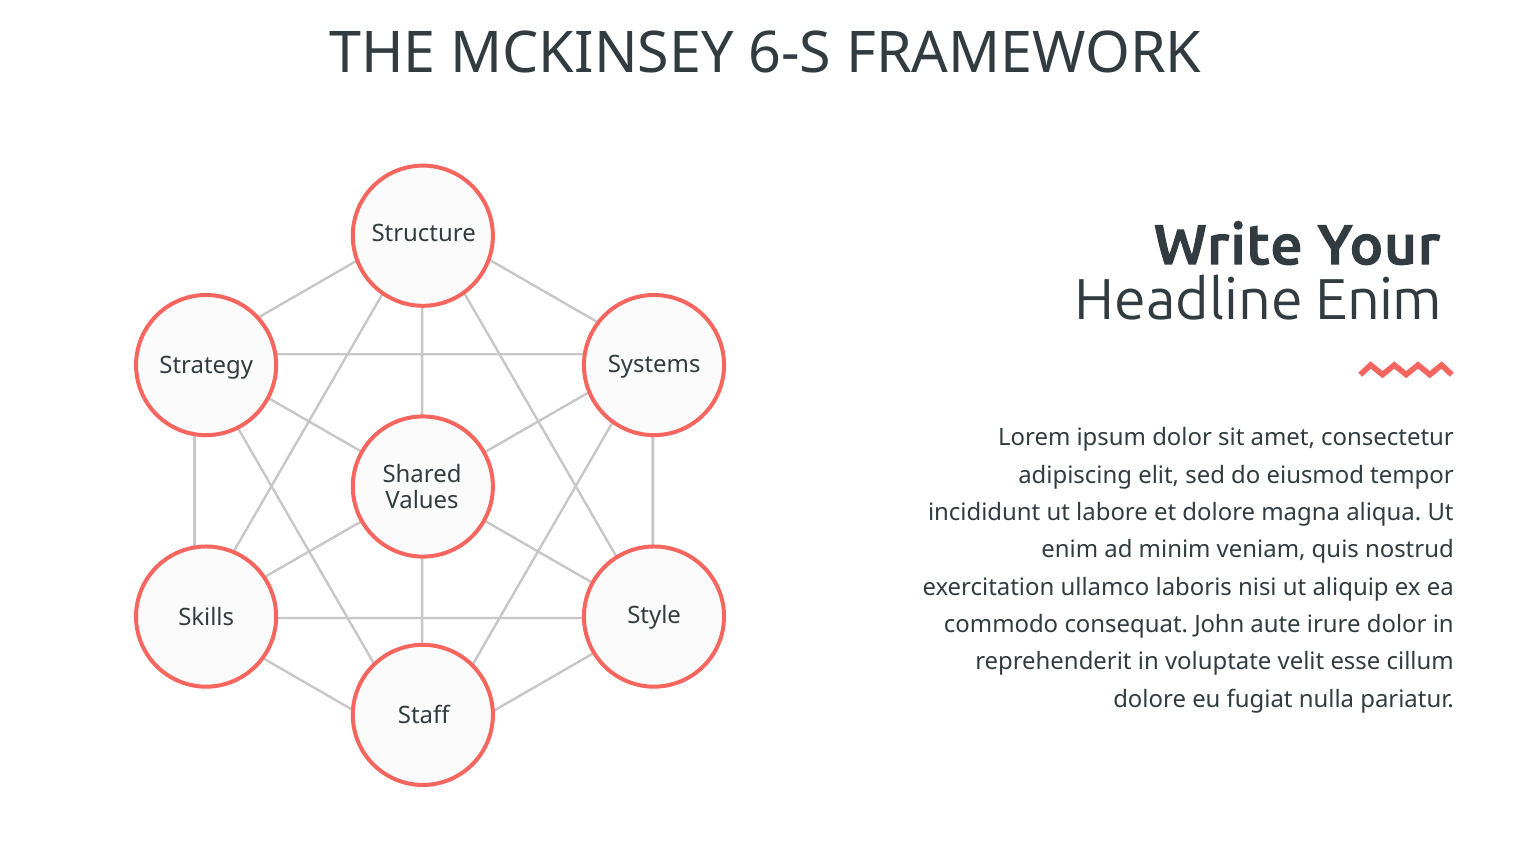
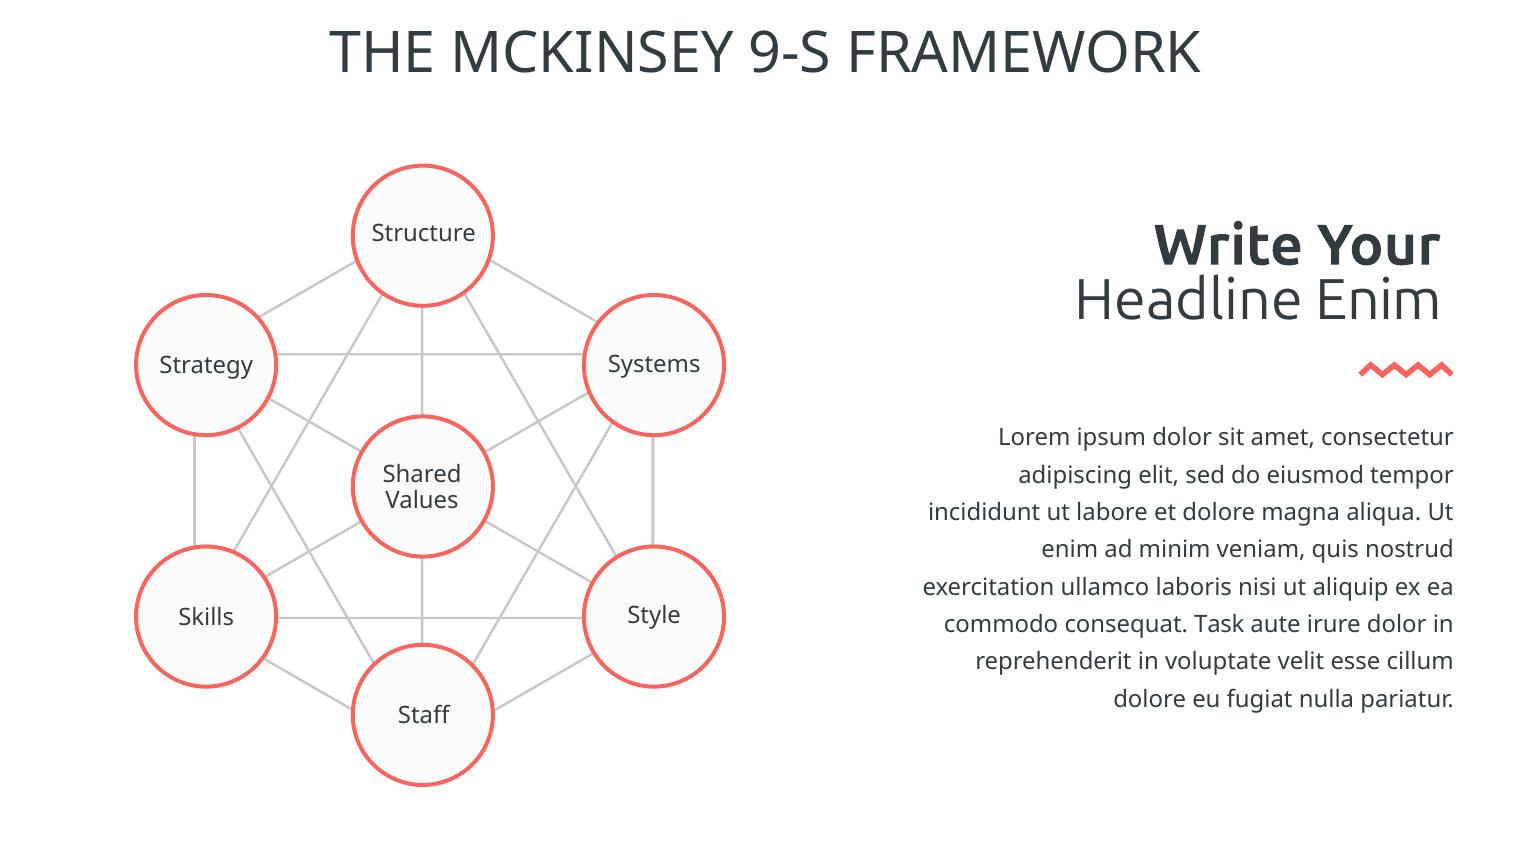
6-S: 6-S -> 9-S
John: John -> Task
